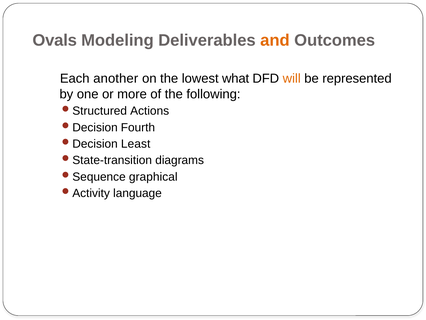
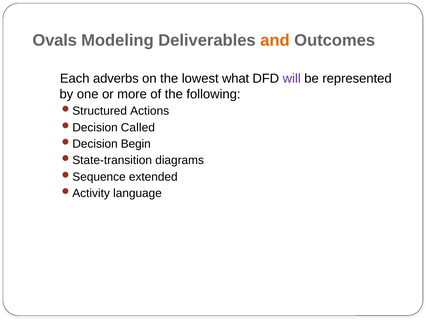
another: another -> adverbs
will colour: orange -> purple
Fourth: Fourth -> Called
Least: Least -> Begin
graphical: graphical -> extended
